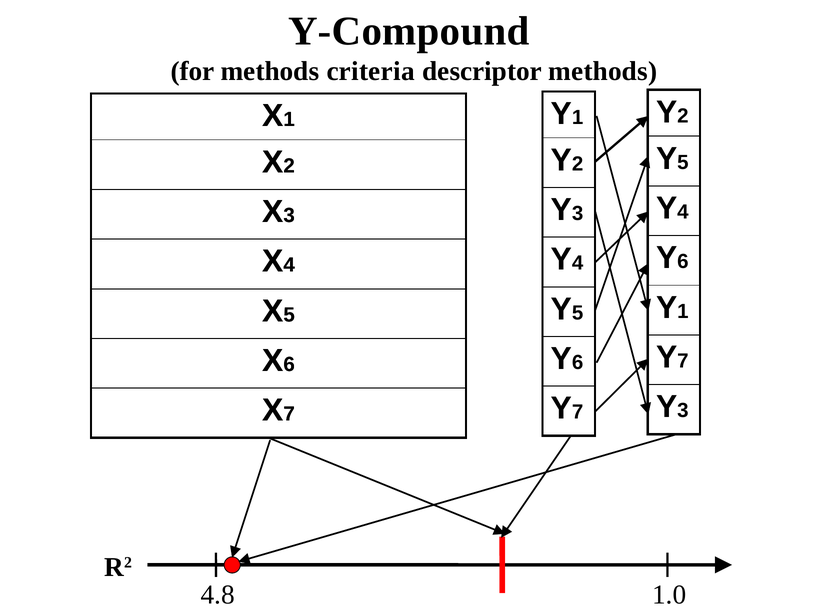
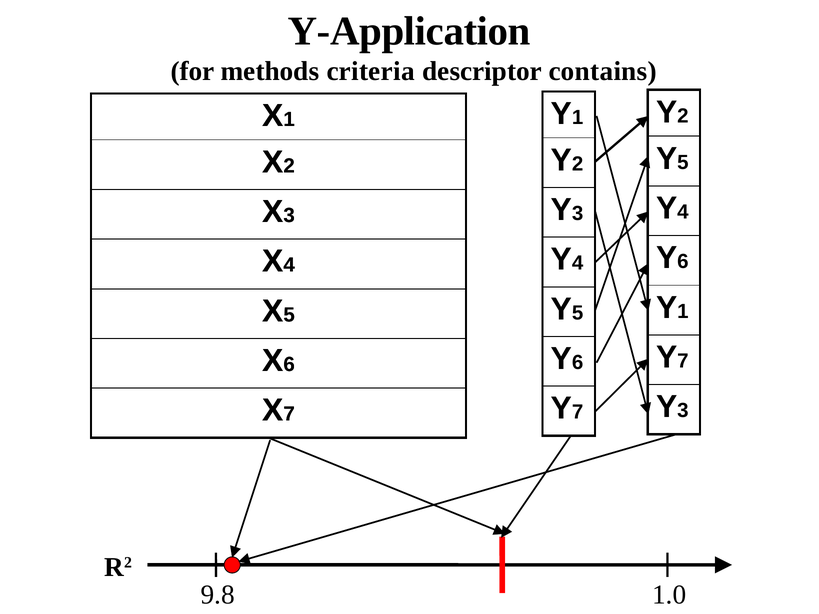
Y-Compound: Y-Compound -> Y-Application
descriptor methods: methods -> contains
4.8: 4.8 -> 9.8
